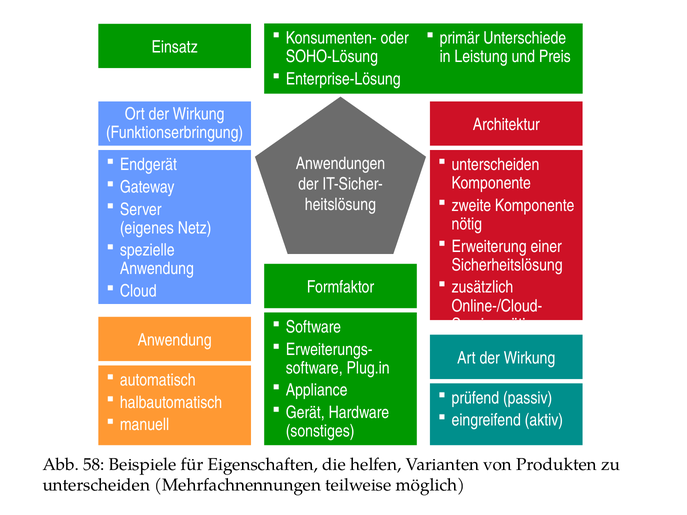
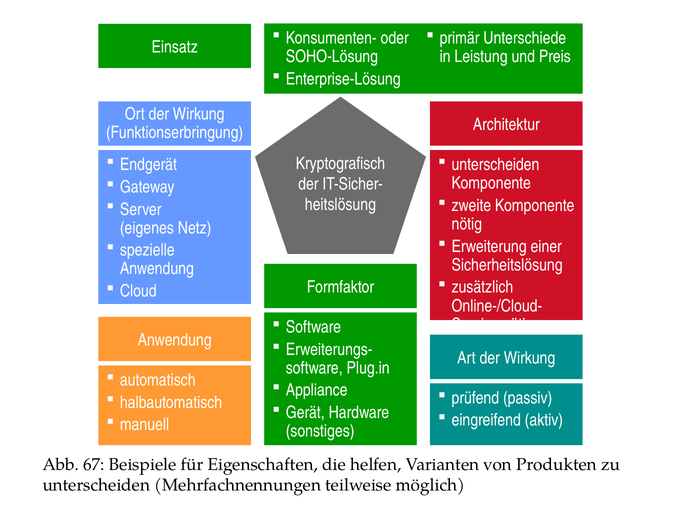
Anwendungen: Anwendungen -> Kryptografisch
58: 58 -> 67
